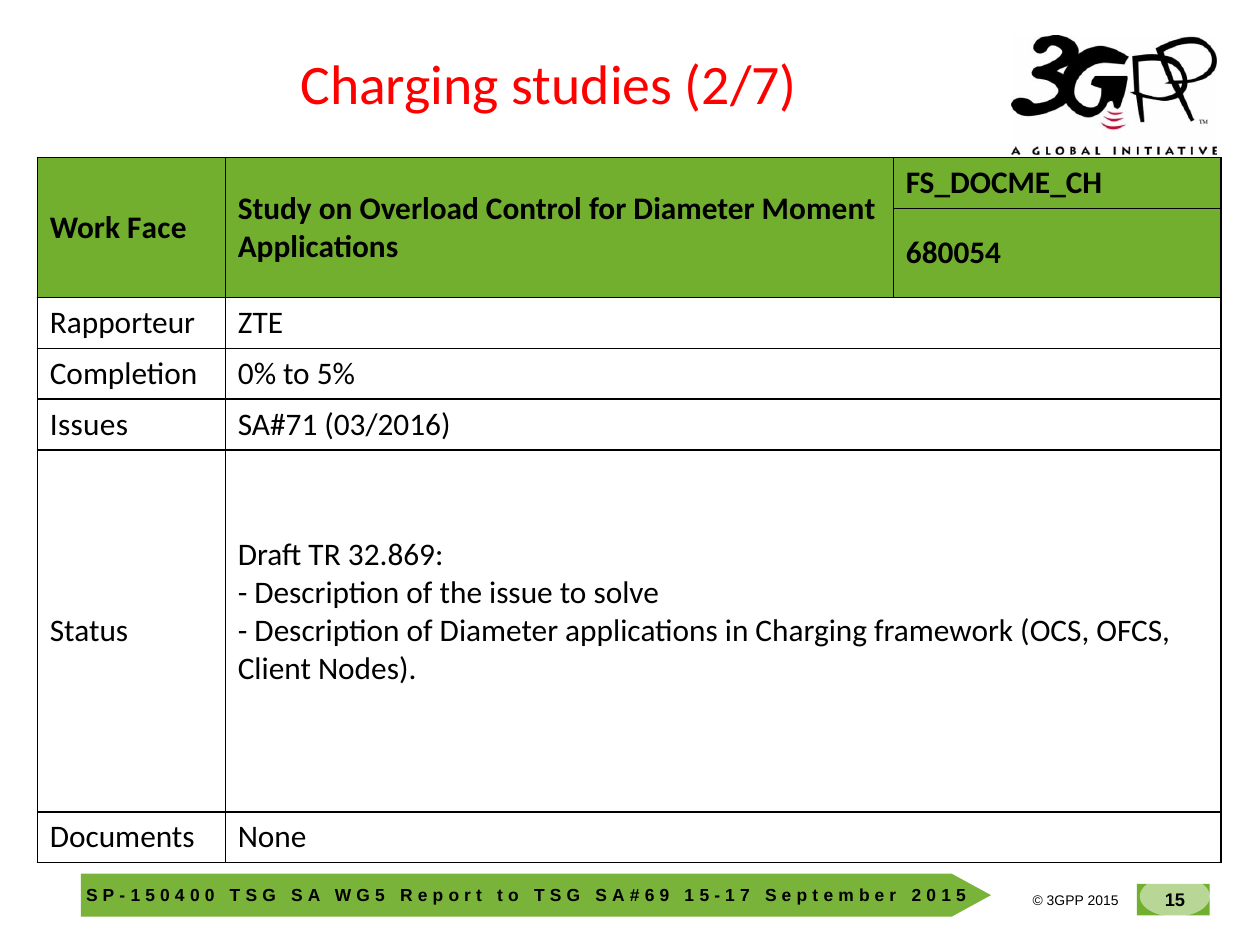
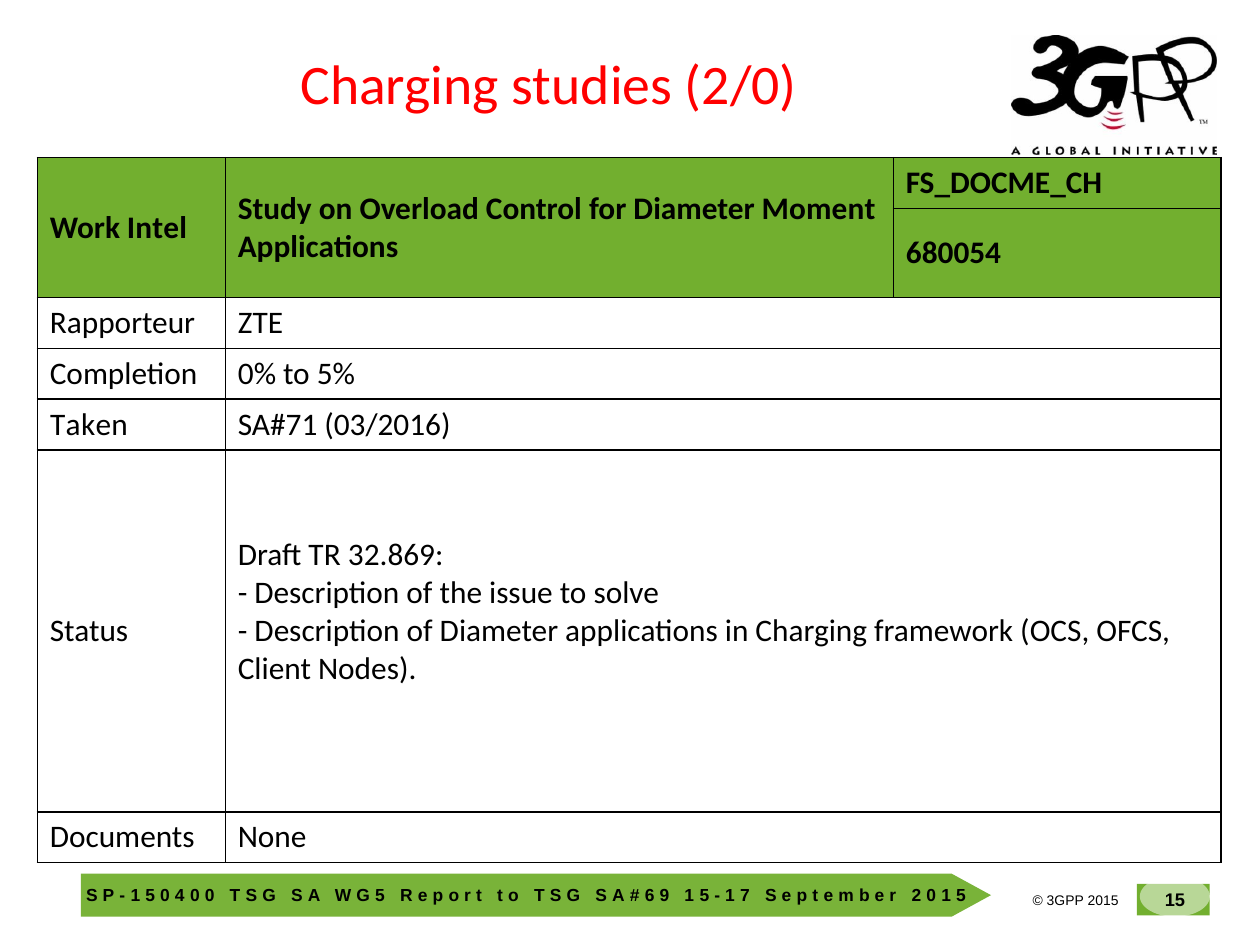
2/7: 2/7 -> 2/0
Face: Face -> Intel
Issues: Issues -> Taken
